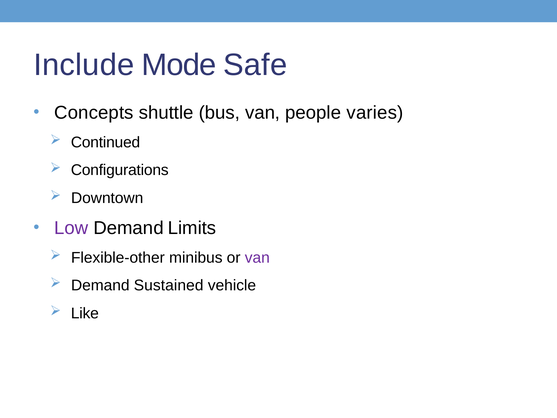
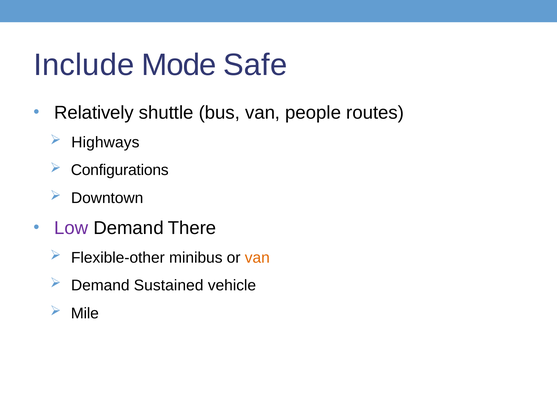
Concepts: Concepts -> Relatively
varies: varies -> routes
Continued: Continued -> Highways
Limits: Limits -> There
van at (257, 257) colour: purple -> orange
Like: Like -> Mile
